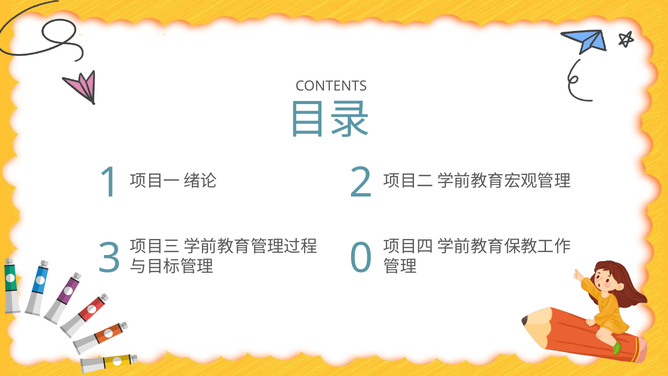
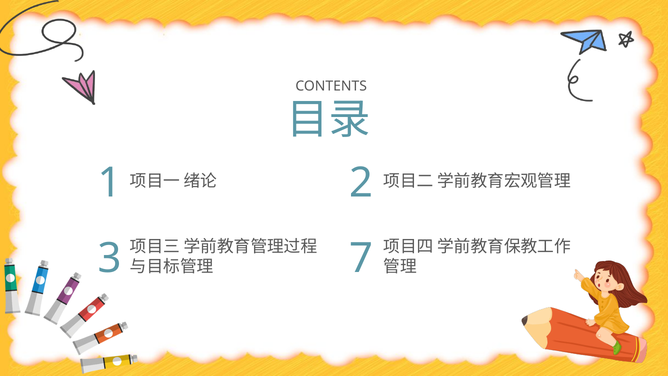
0: 0 -> 7
